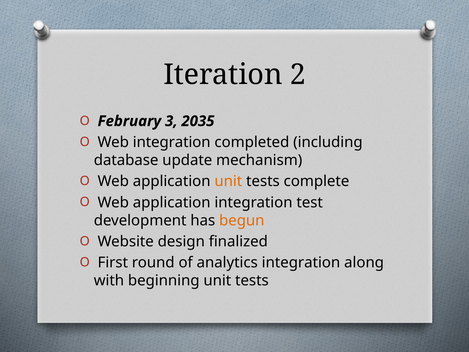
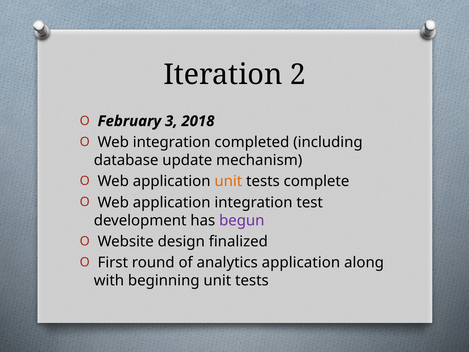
2035: 2035 -> 2018
begun colour: orange -> purple
analytics integration: integration -> application
